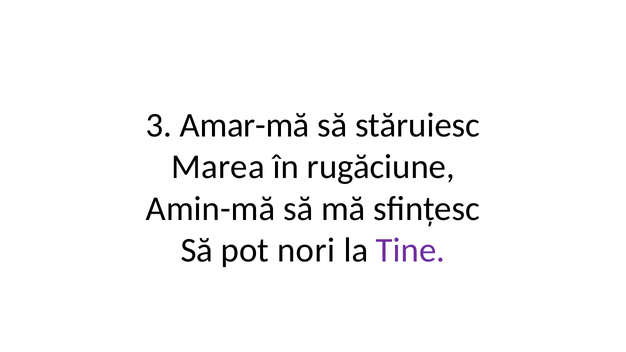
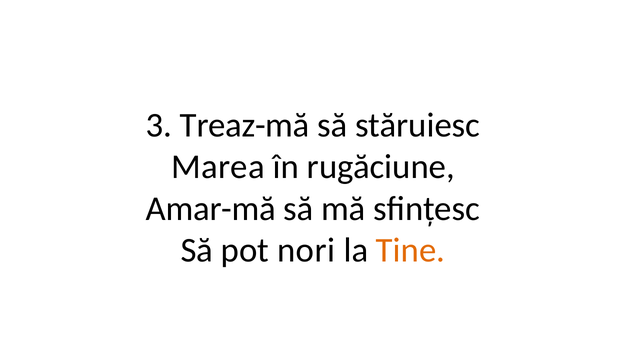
Amar-mă: Amar-mă -> Treaz-mă
Amin-mă: Amin-mă -> Amar-mă
Tine colour: purple -> orange
